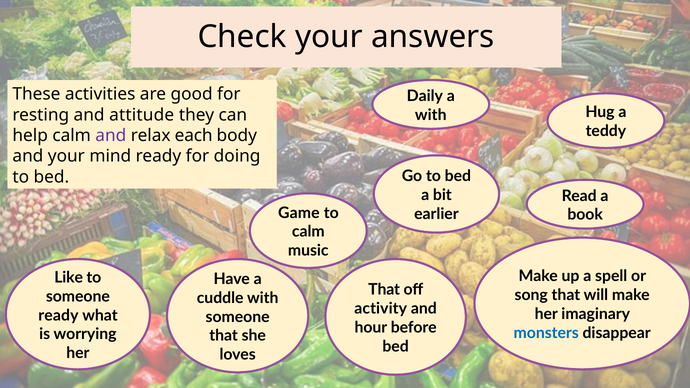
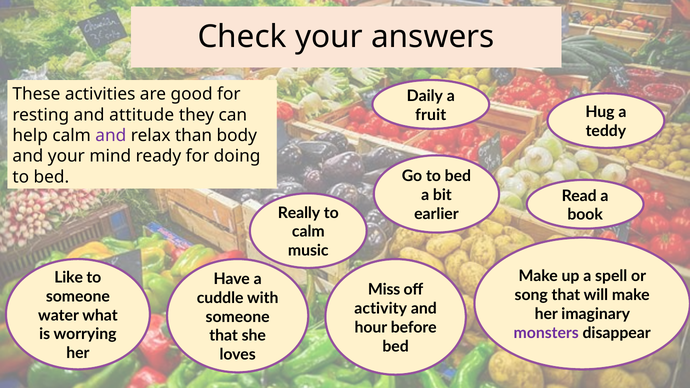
with at (431, 115): with -> fruit
each: each -> than
Game: Game -> Really
That at (384, 290): That -> Miss
ready at (58, 315): ready -> water
monsters colour: blue -> purple
